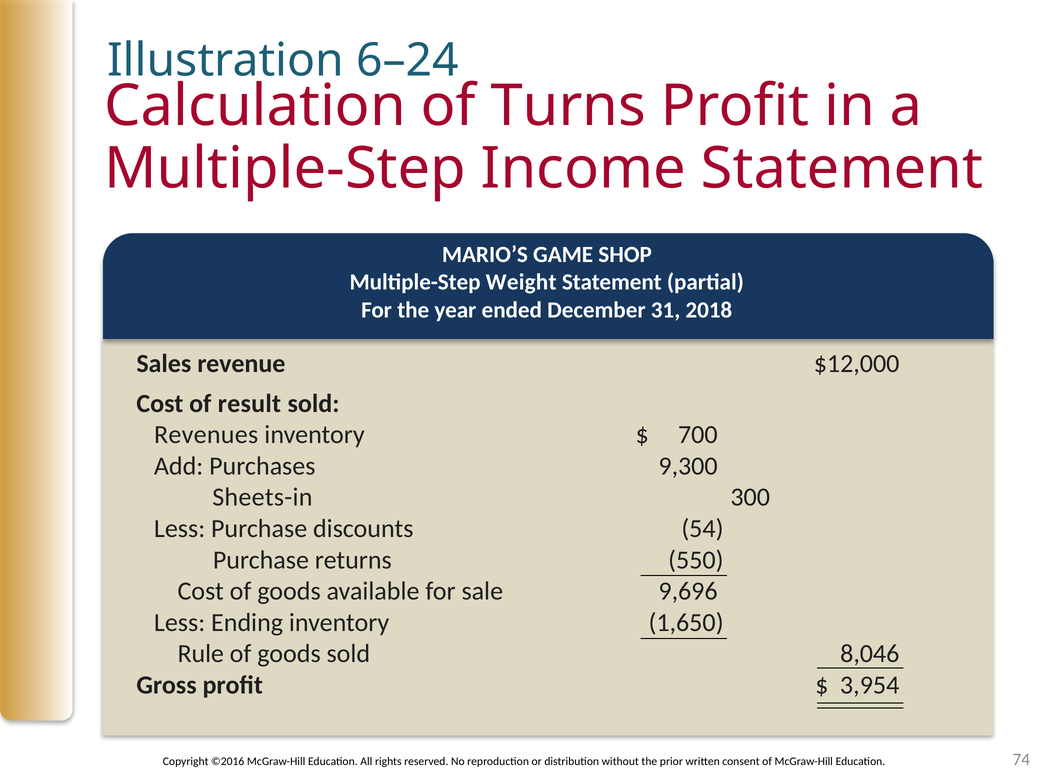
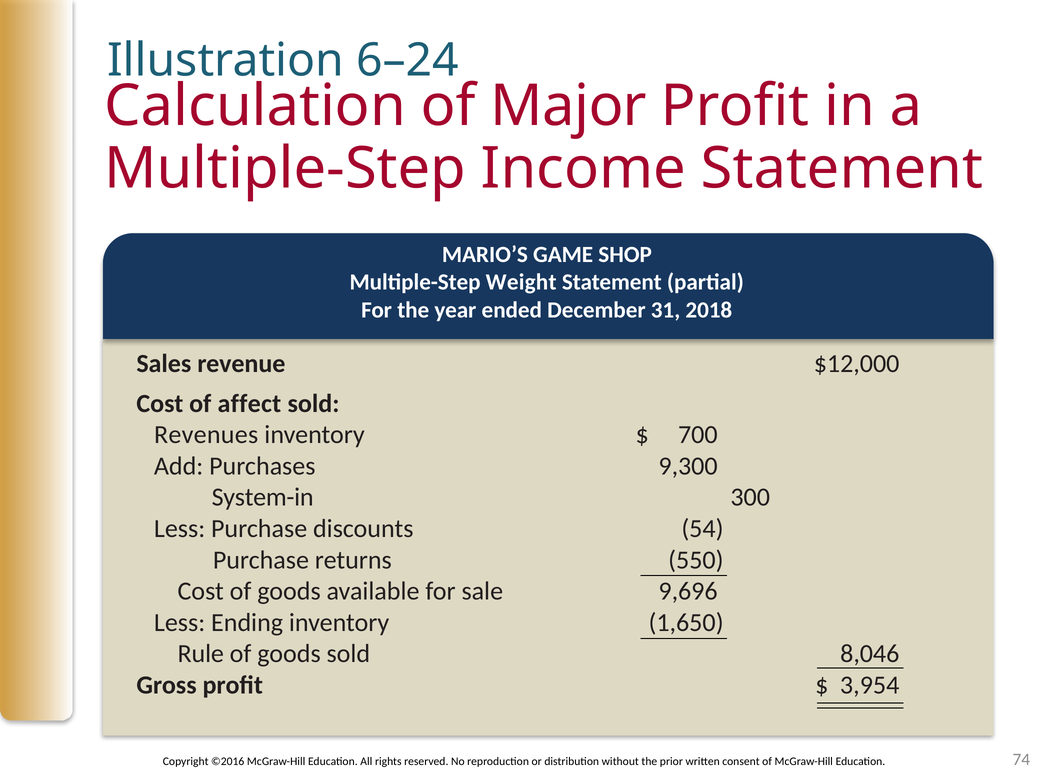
Turns: Turns -> Major
result: result -> affect
Sheets-in: Sheets-in -> System-in
